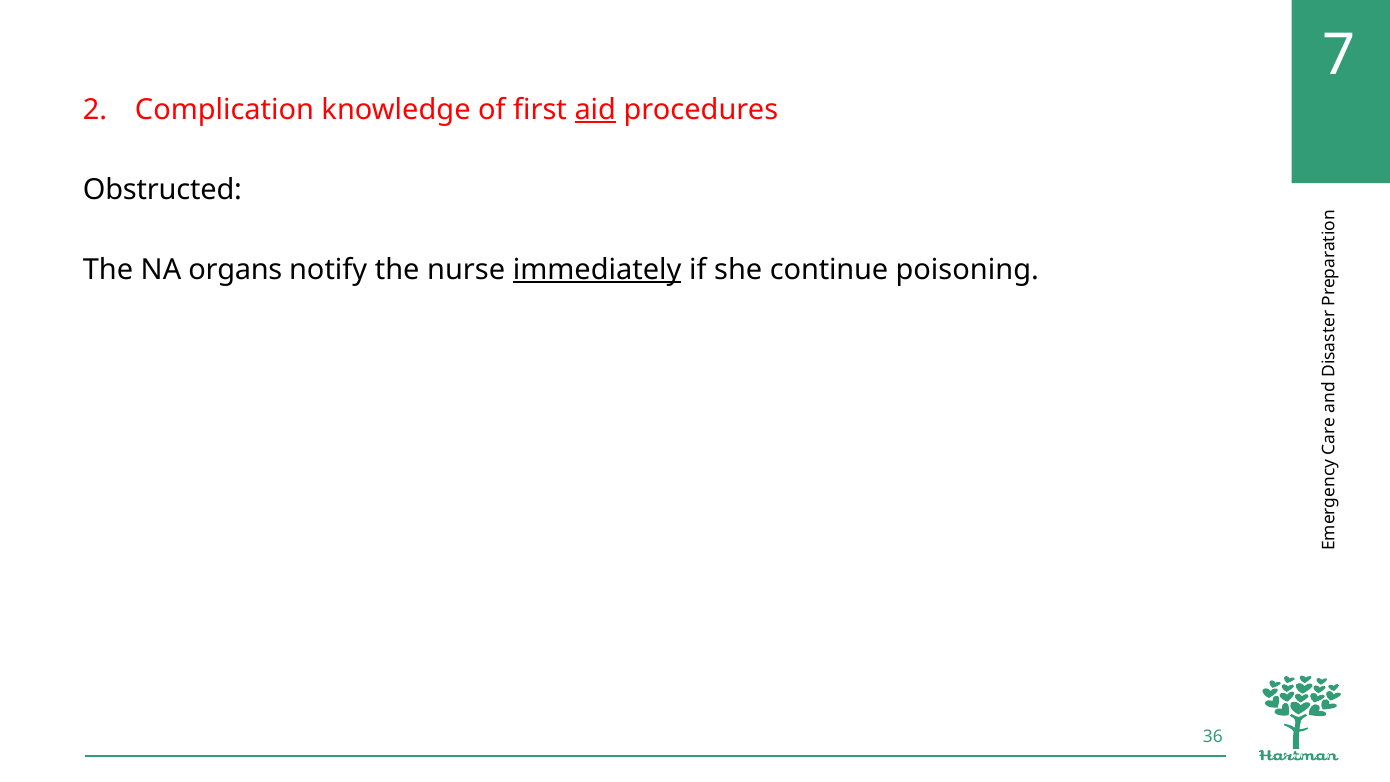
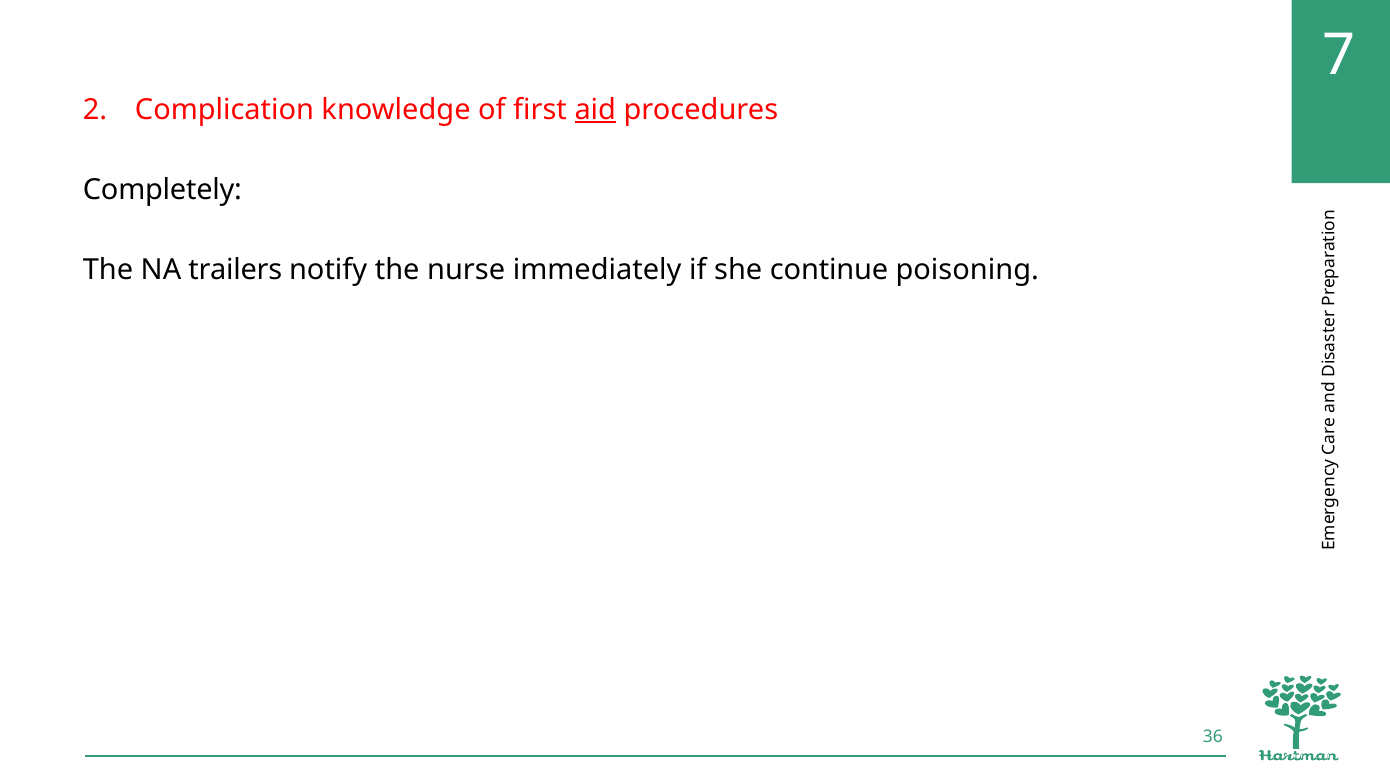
Obstructed: Obstructed -> Completely
organs: organs -> trailers
immediately underline: present -> none
